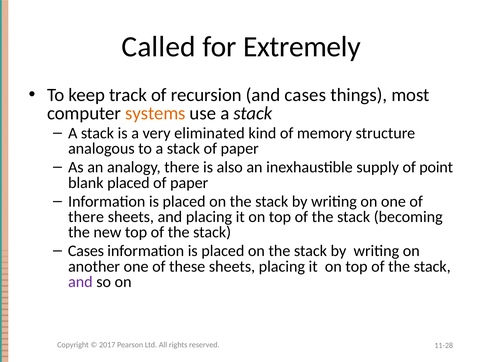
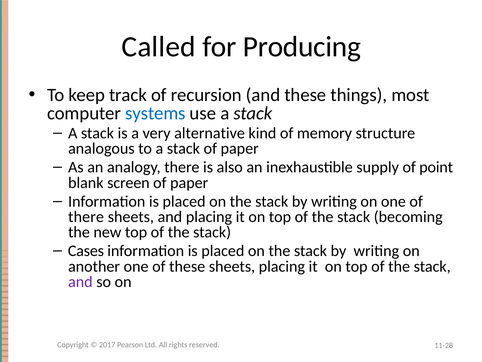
Extremely: Extremely -> Producing
and cases: cases -> these
systems colour: orange -> blue
eliminated: eliminated -> alternative
blank placed: placed -> screen
